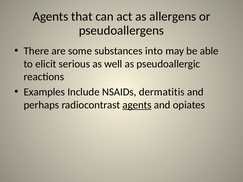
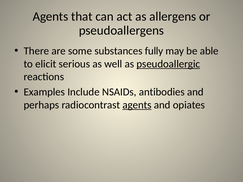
into: into -> fully
pseudoallergic underline: none -> present
dermatitis: dermatitis -> antibodies
